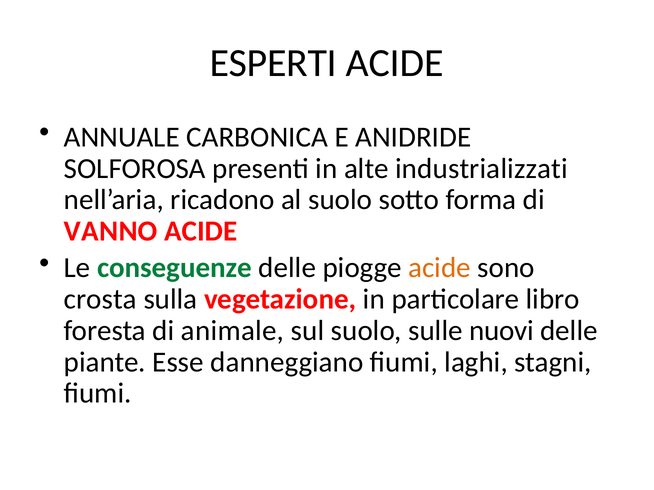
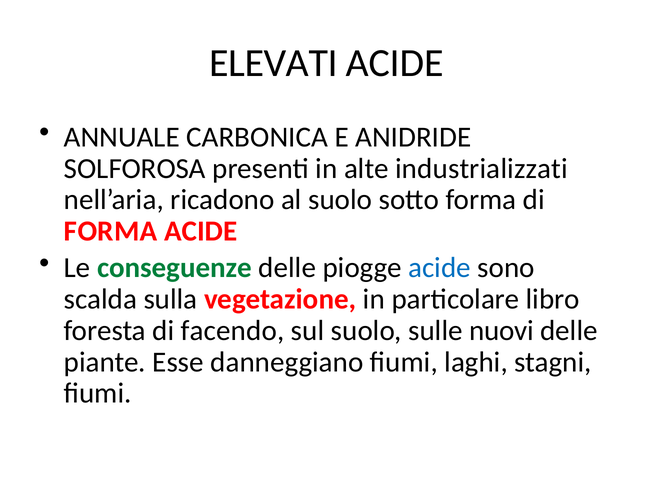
ESPERTI: ESPERTI -> ELEVATI
VANNO at (111, 231): VANNO -> FORMA
acide at (440, 268) colour: orange -> blue
crosta: crosta -> scalda
animale: animale -> facendo
